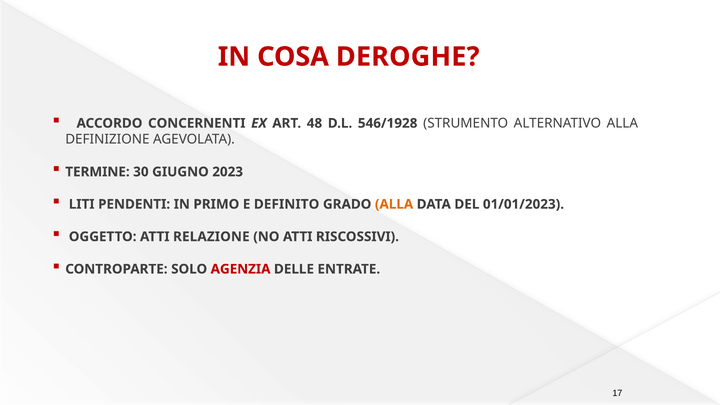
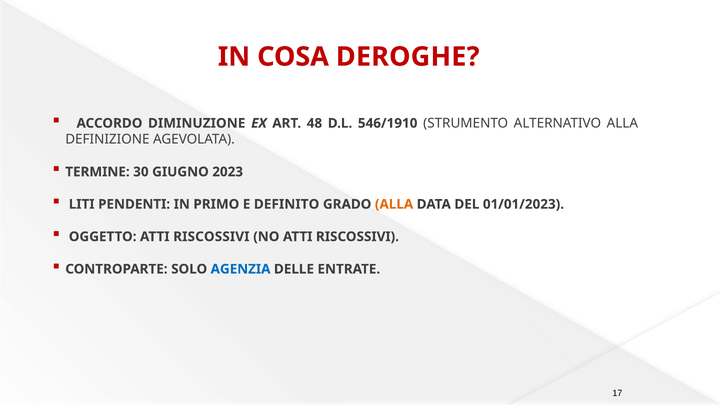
CONCERNENTI: CONCERNENTI -> DIMINUZIONE
546/1928: 546/1928 -> 546/1910
OGGETTO ATTI RELAZIONE: RELAZIONE -> RISCOSSIVI
AGENZIA colour: red -> blue
